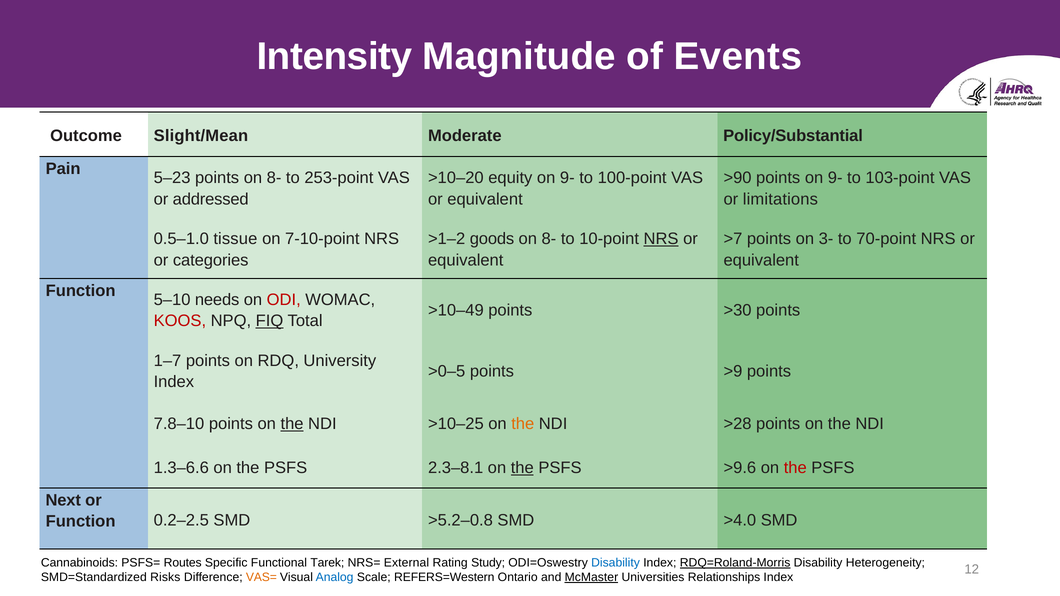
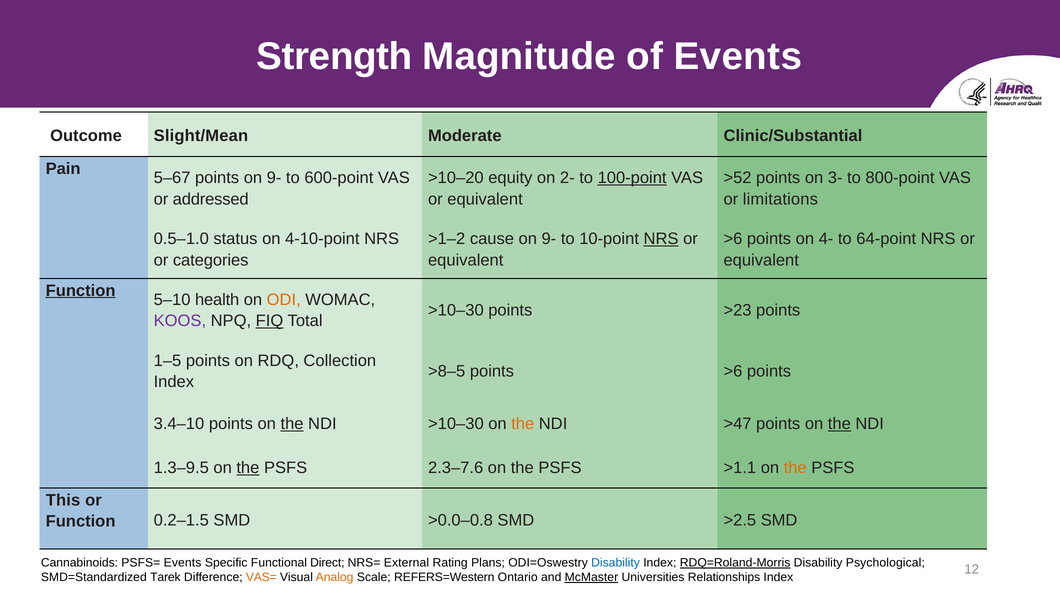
Intensity: Intensity -> Strength
Policy/Substantial: Policy/Substantial -> Clinic/Substantial
5–23: 5–23 -> 5–67
points on 8-: 8- -> 9-
253-point: 253-point -> 600-point
9- at (567, 178): 9- -> 2-
100-point underline: none -> present
>90: >90 -> >52
points on 9-: 9- -> 3-
103-point: 103-point -> 800-point
tissue: tissue -> status
7-10-point: 7-10-point -> 4-10-point
goods: goods -> cause
8- at (549, 239): 8- -> 9-
>7 at (733, 239): >7 -> >6
3-: 3- -> 4-
70-point: 70-point -> 64-point
Function at (81, 291) underline: none -> present
needs: needs -> health
ODI colour: red -> orange
>10–49 at (456, 311): >10–49 -> >10–30
>30: >30 -> >23
KOOS colour: red -> purple
1–7: 1–7 -> 1–5
University: University -> Collection
>0–5: >0–5 -> >8–5
points >9: >9 -> >6
7.8–10: 7.8–10 -> 3.4–10
NDI >10–25: >10–25 -> >10–30
>28: >28 -> >47
the at (839, 424) underline: none -> present
1.3–6.6: 1.3–6.6 -> 1.3–9.5
the at (248, 468) underline: none -> present
2.3–8.1: 2.3–8.1 -> 2.3–7.6
the at (522, 468) underline: present -> none
>9.6: >9.6 -> >1.1
the at (795, 468) colour: red -> orange
Next: Next -> This
0.2–2.5: 0.2–2.5 -> 0.2–1.5
>5.2–0.8: >5.2–0.8 -> >0.0–0.8
>4.0: >4.0 -> >2.5
PSFS= Routes: Routes -> Events
Tarek: Tarek -> Direct
Study: Study -> Plans
Heterogeneity: Heterogeneity -> Psychological
Risks: Risks -> Tarek
Analog colour: blue -> orange
